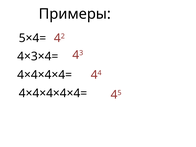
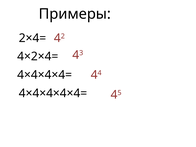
5×4=: 5×4= -> 2×4=
4×3×4=: 4×3×4= -> 4×2×4=
